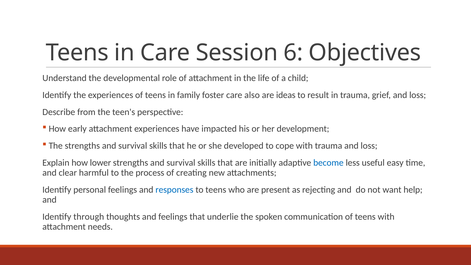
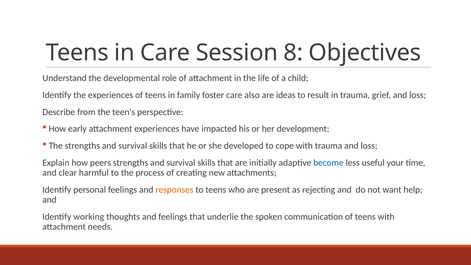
6: 6 -> 8
lower: lower -> peers
easy: easy -> your
responses colour: blue -> orange
through: through -> working
